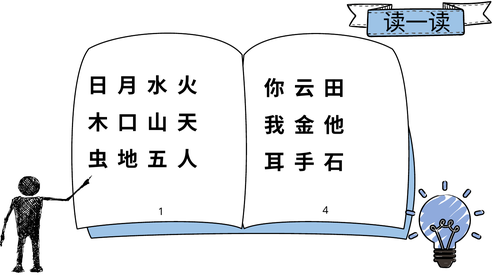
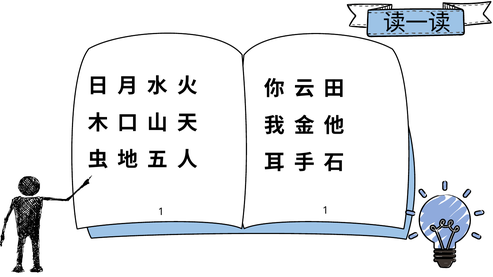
1 4: 4 -> 1
